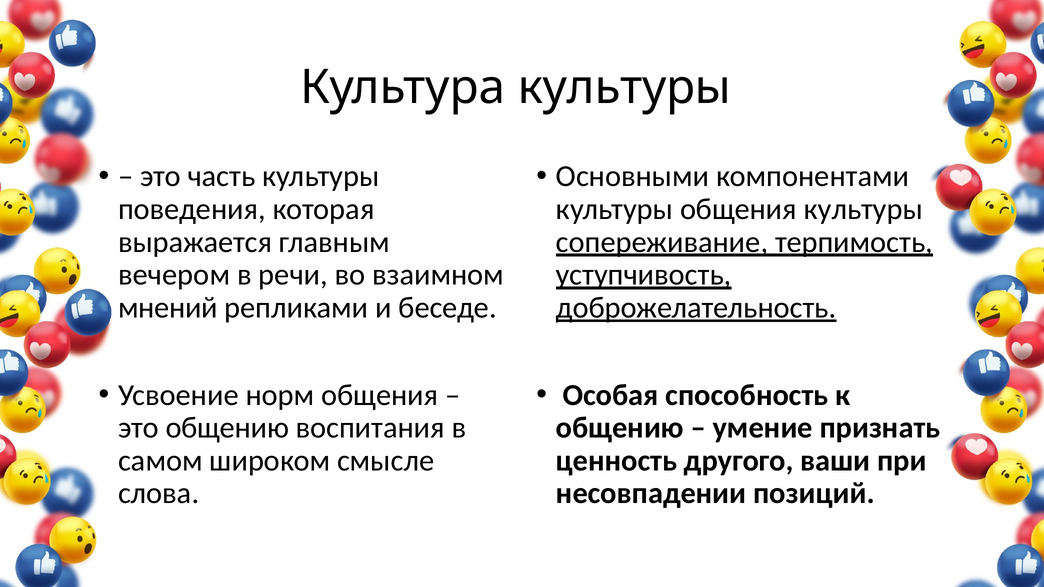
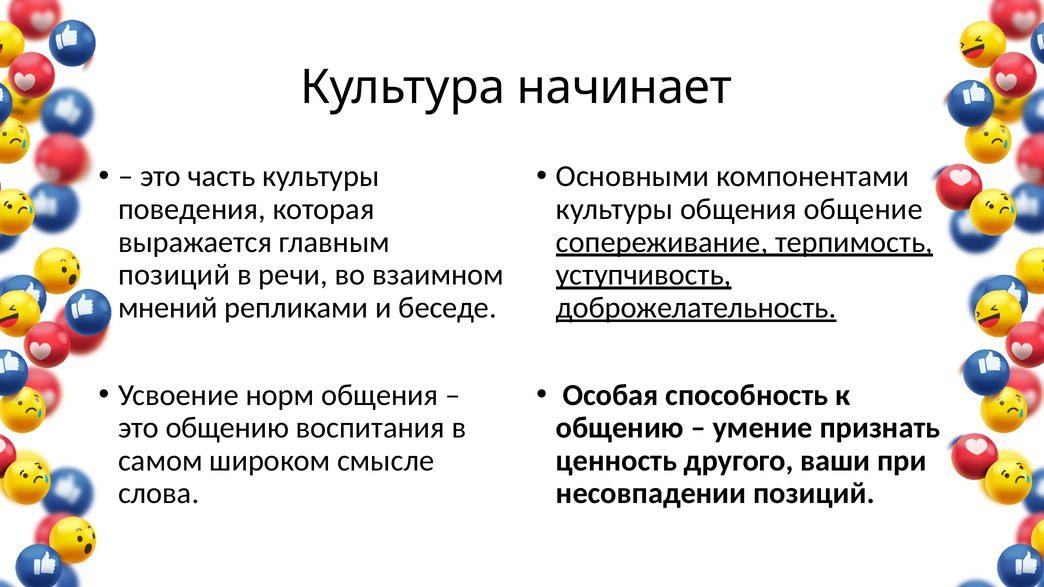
Культура культуры: культуры -> начинает
общения культуры: культуры -> общение
вечером at (174, 275): вечером -> позиций
